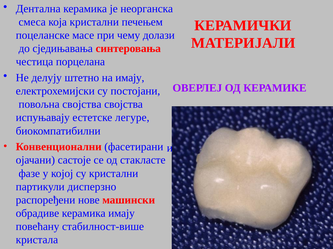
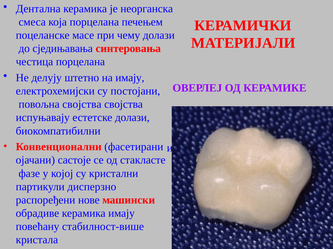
која кристални: кристални -> порцелана
естетске легуре: легуре -> долази
